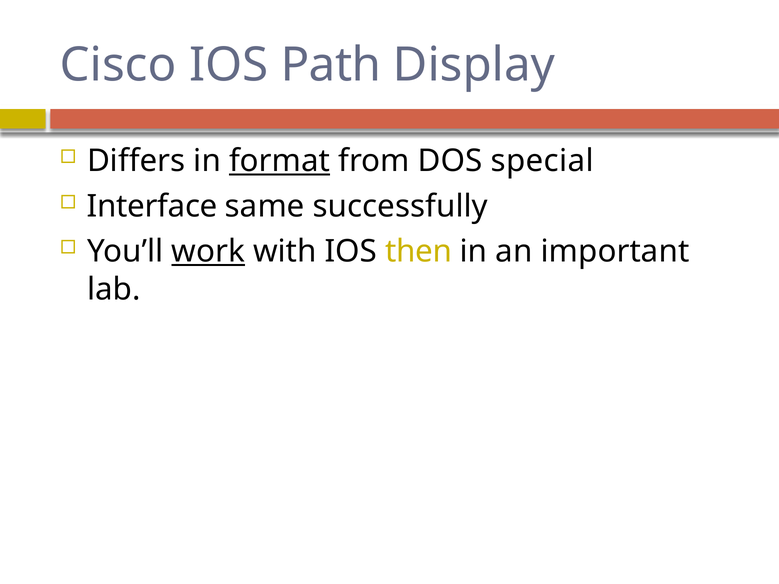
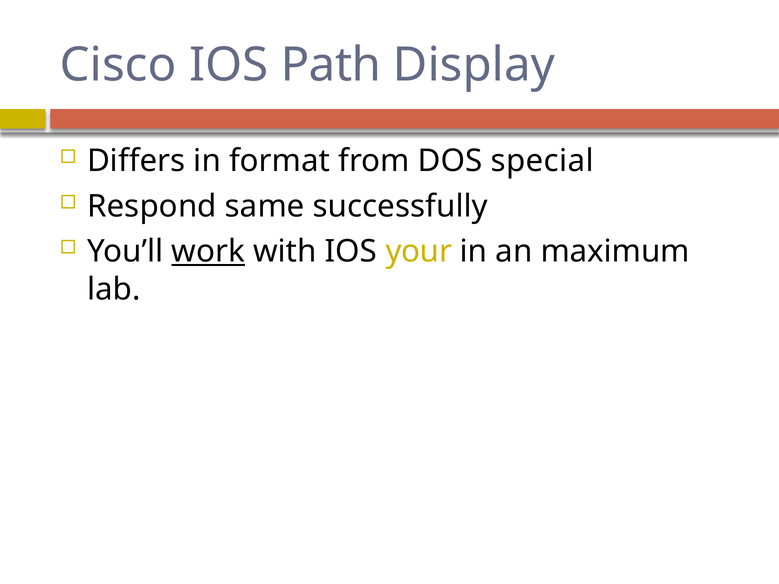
format underline: present -> none
Interface: Interface -> Respond
then: then -> your
important: important -> maximum
